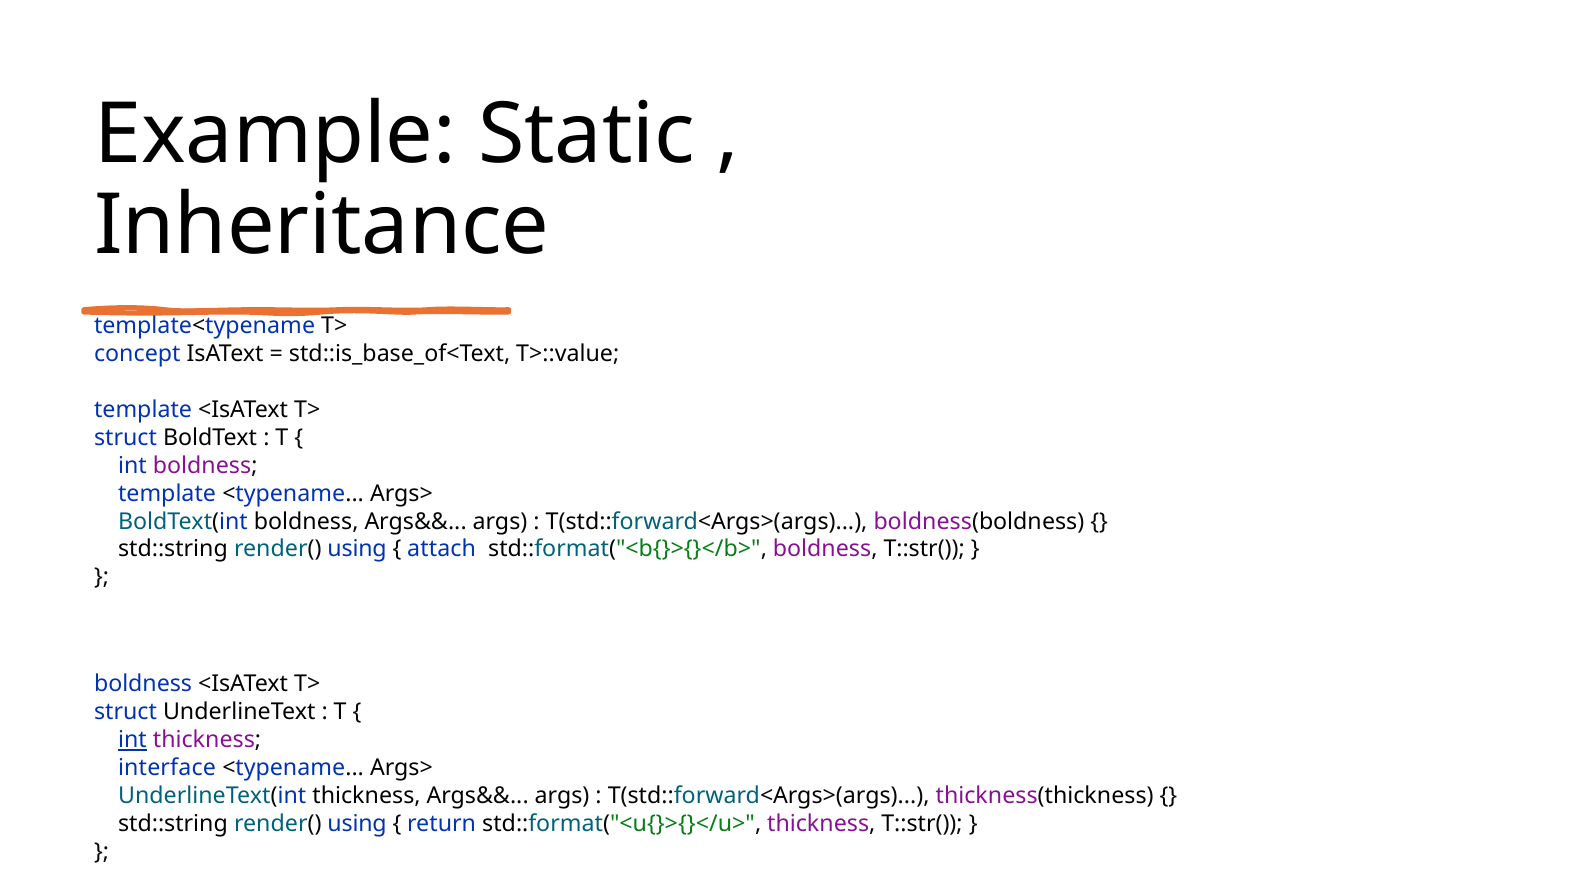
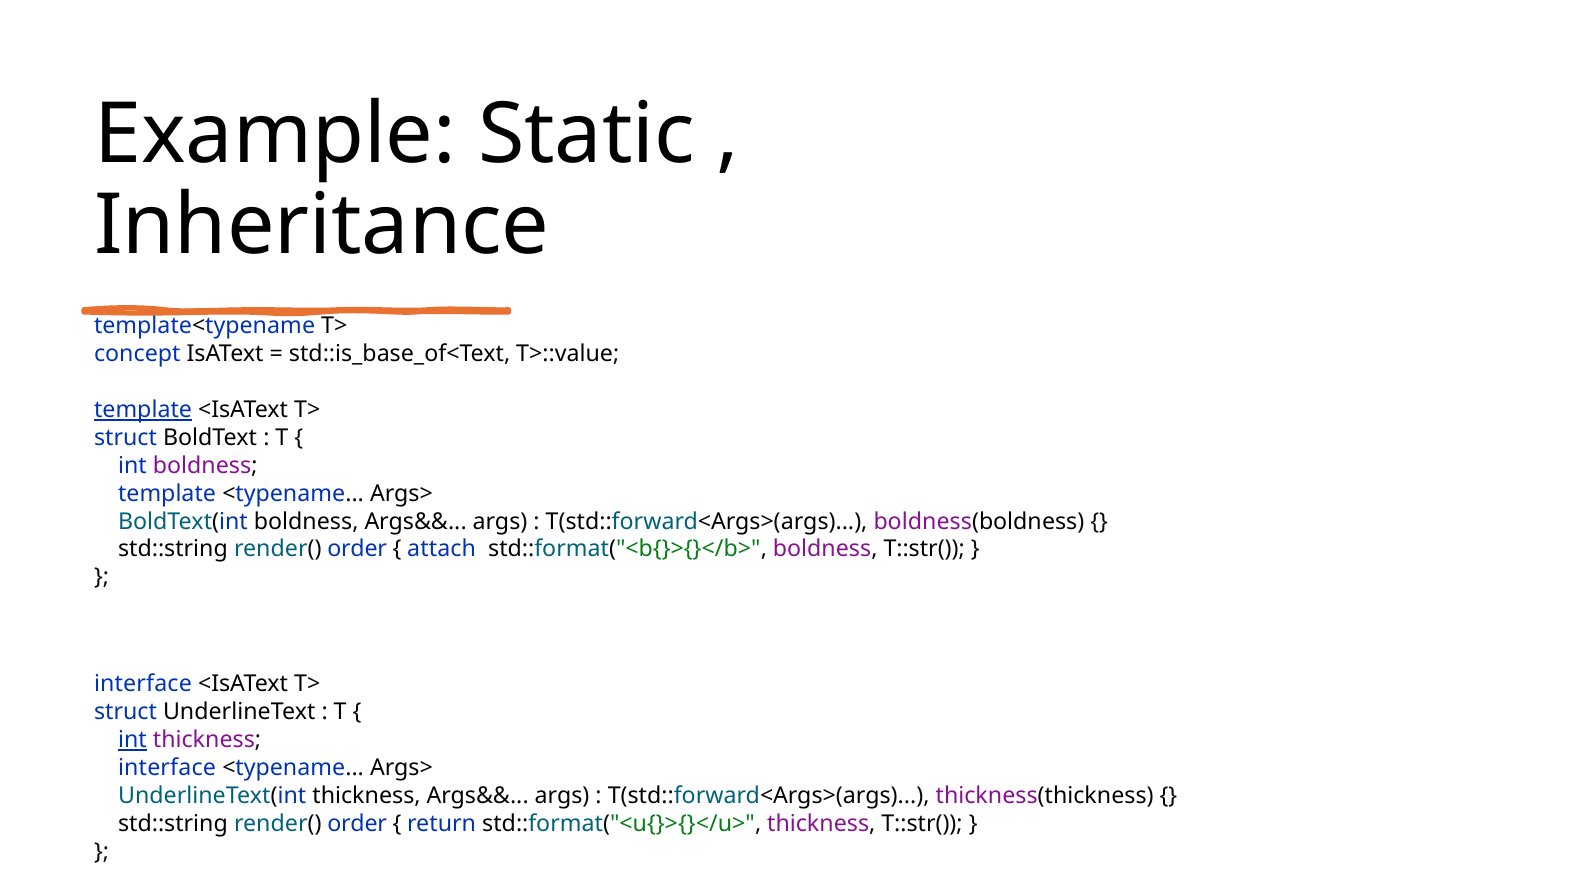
template at (143, 410) underline: none -> present
using at (357, 549): using -> order
boldness at (143, 684): boldness -> interface
using at (357, 823): using -> order
